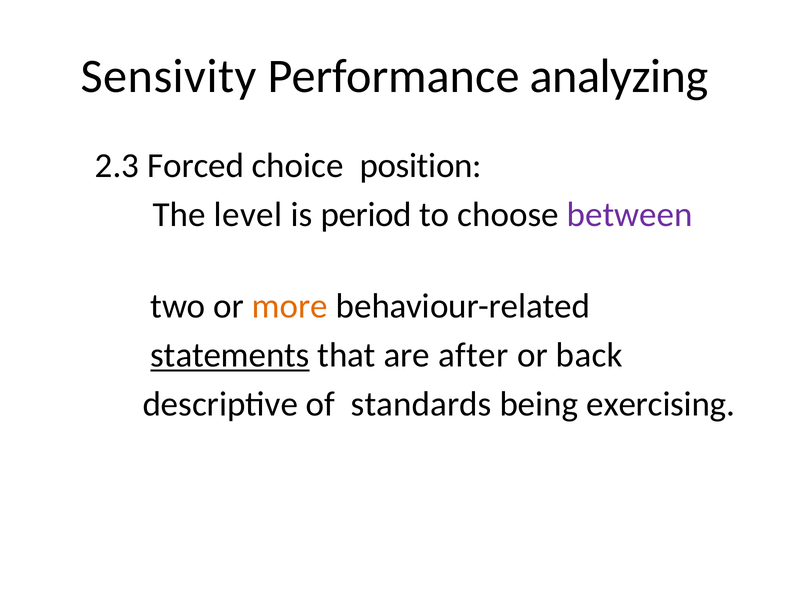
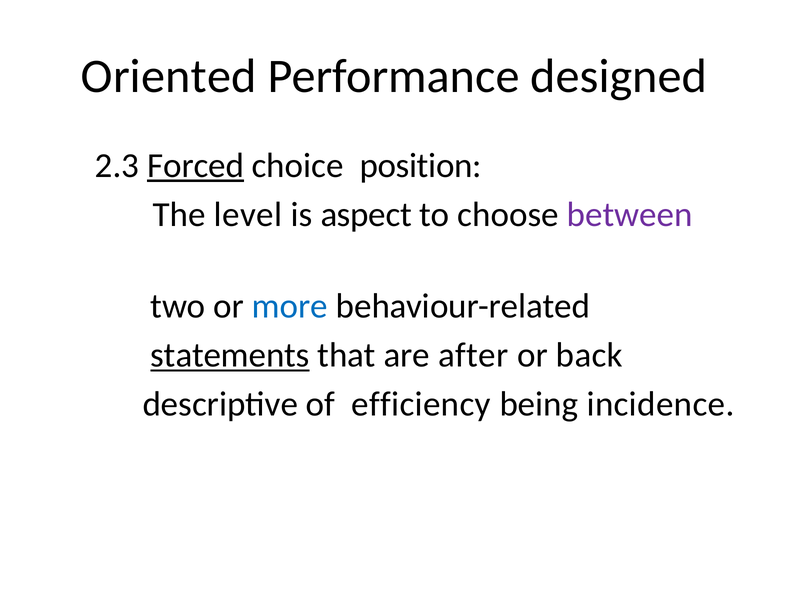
Sensivity: Sensivity -> Oriented
analyzing: analyzing -> designed
Forced underline: none -> present
period: period -> aspect
more colour: orange -> blue
standards: standards -> efficiency
exercising: exercising -> incidence
